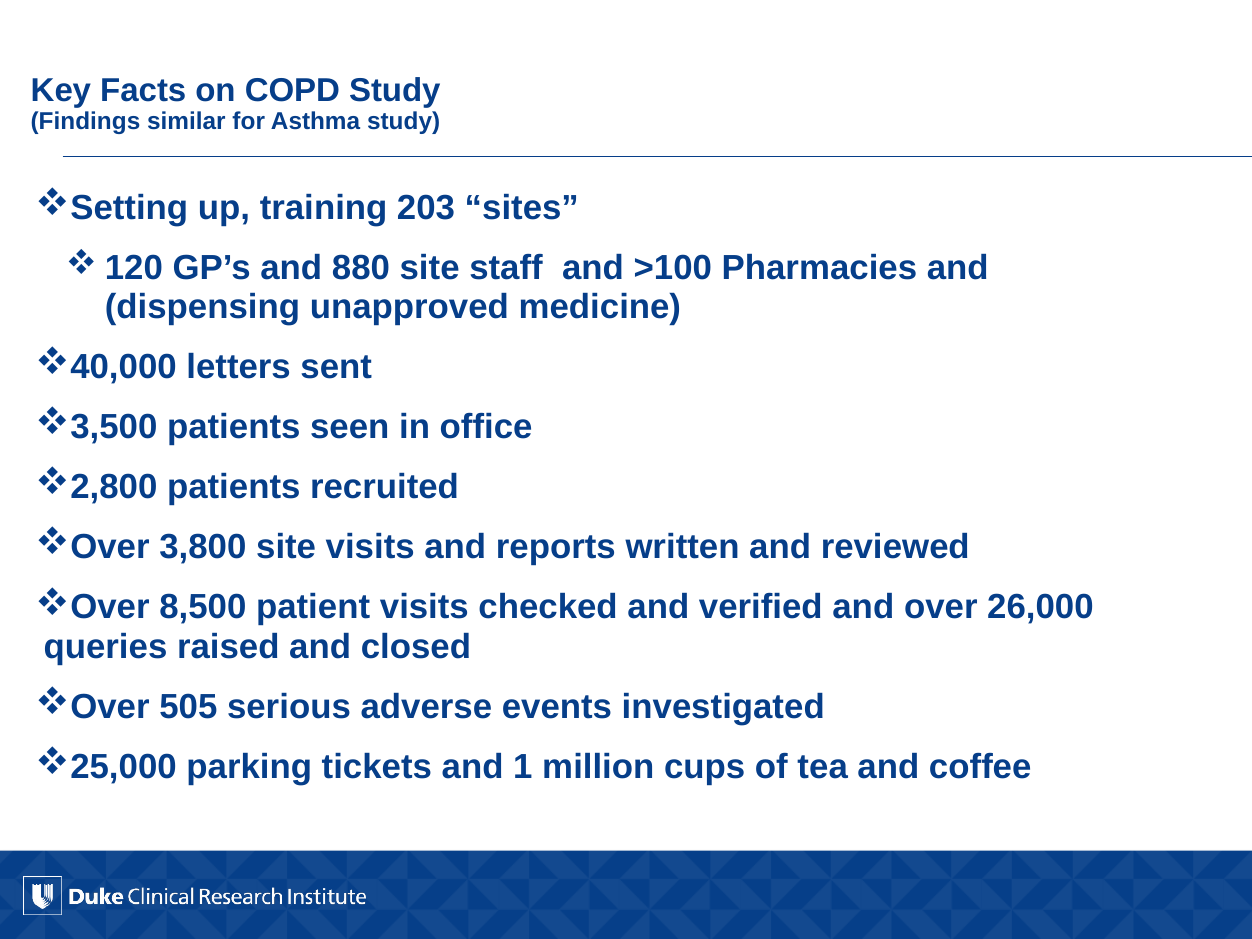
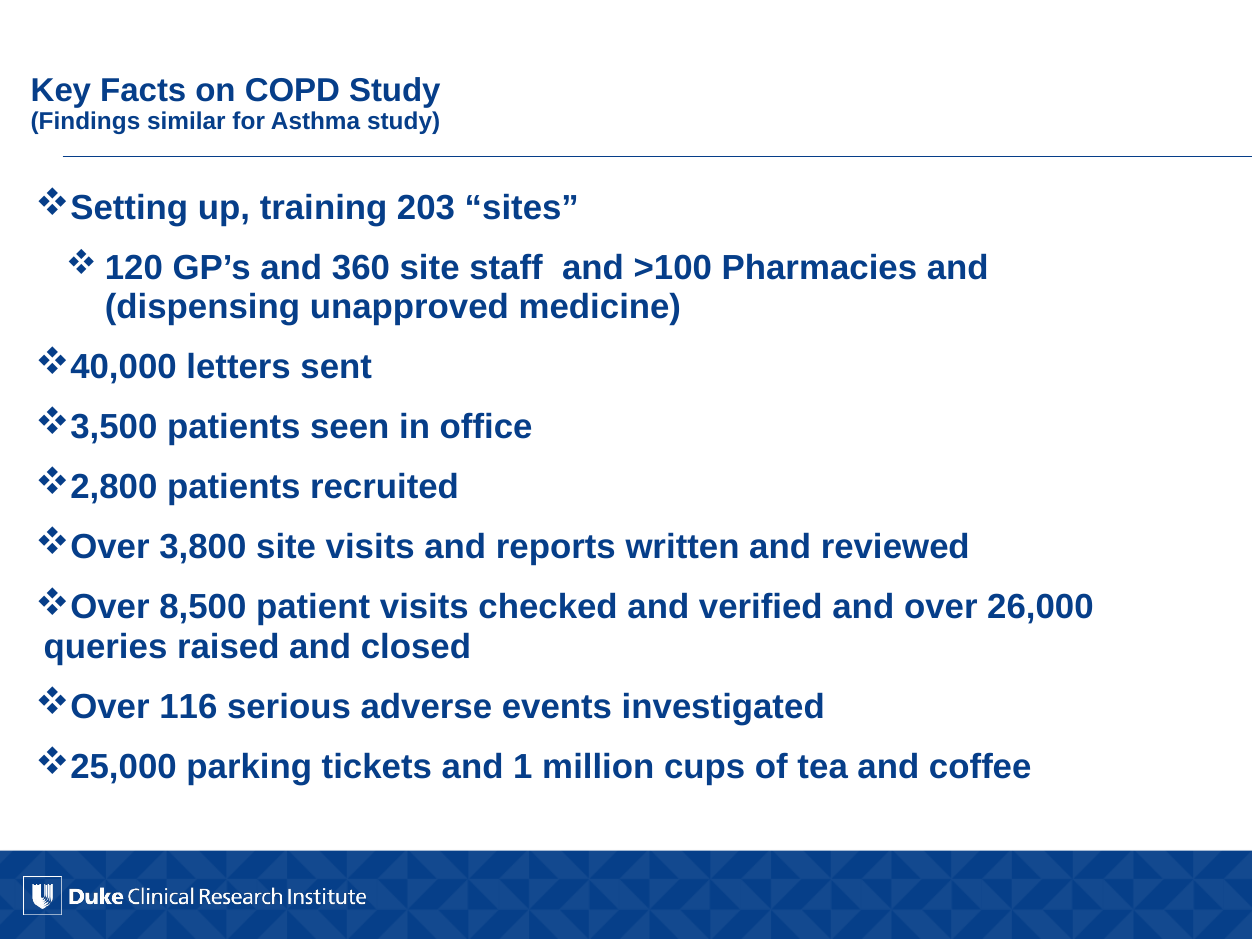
880: 880 -> 360
505: 505 -> 116
